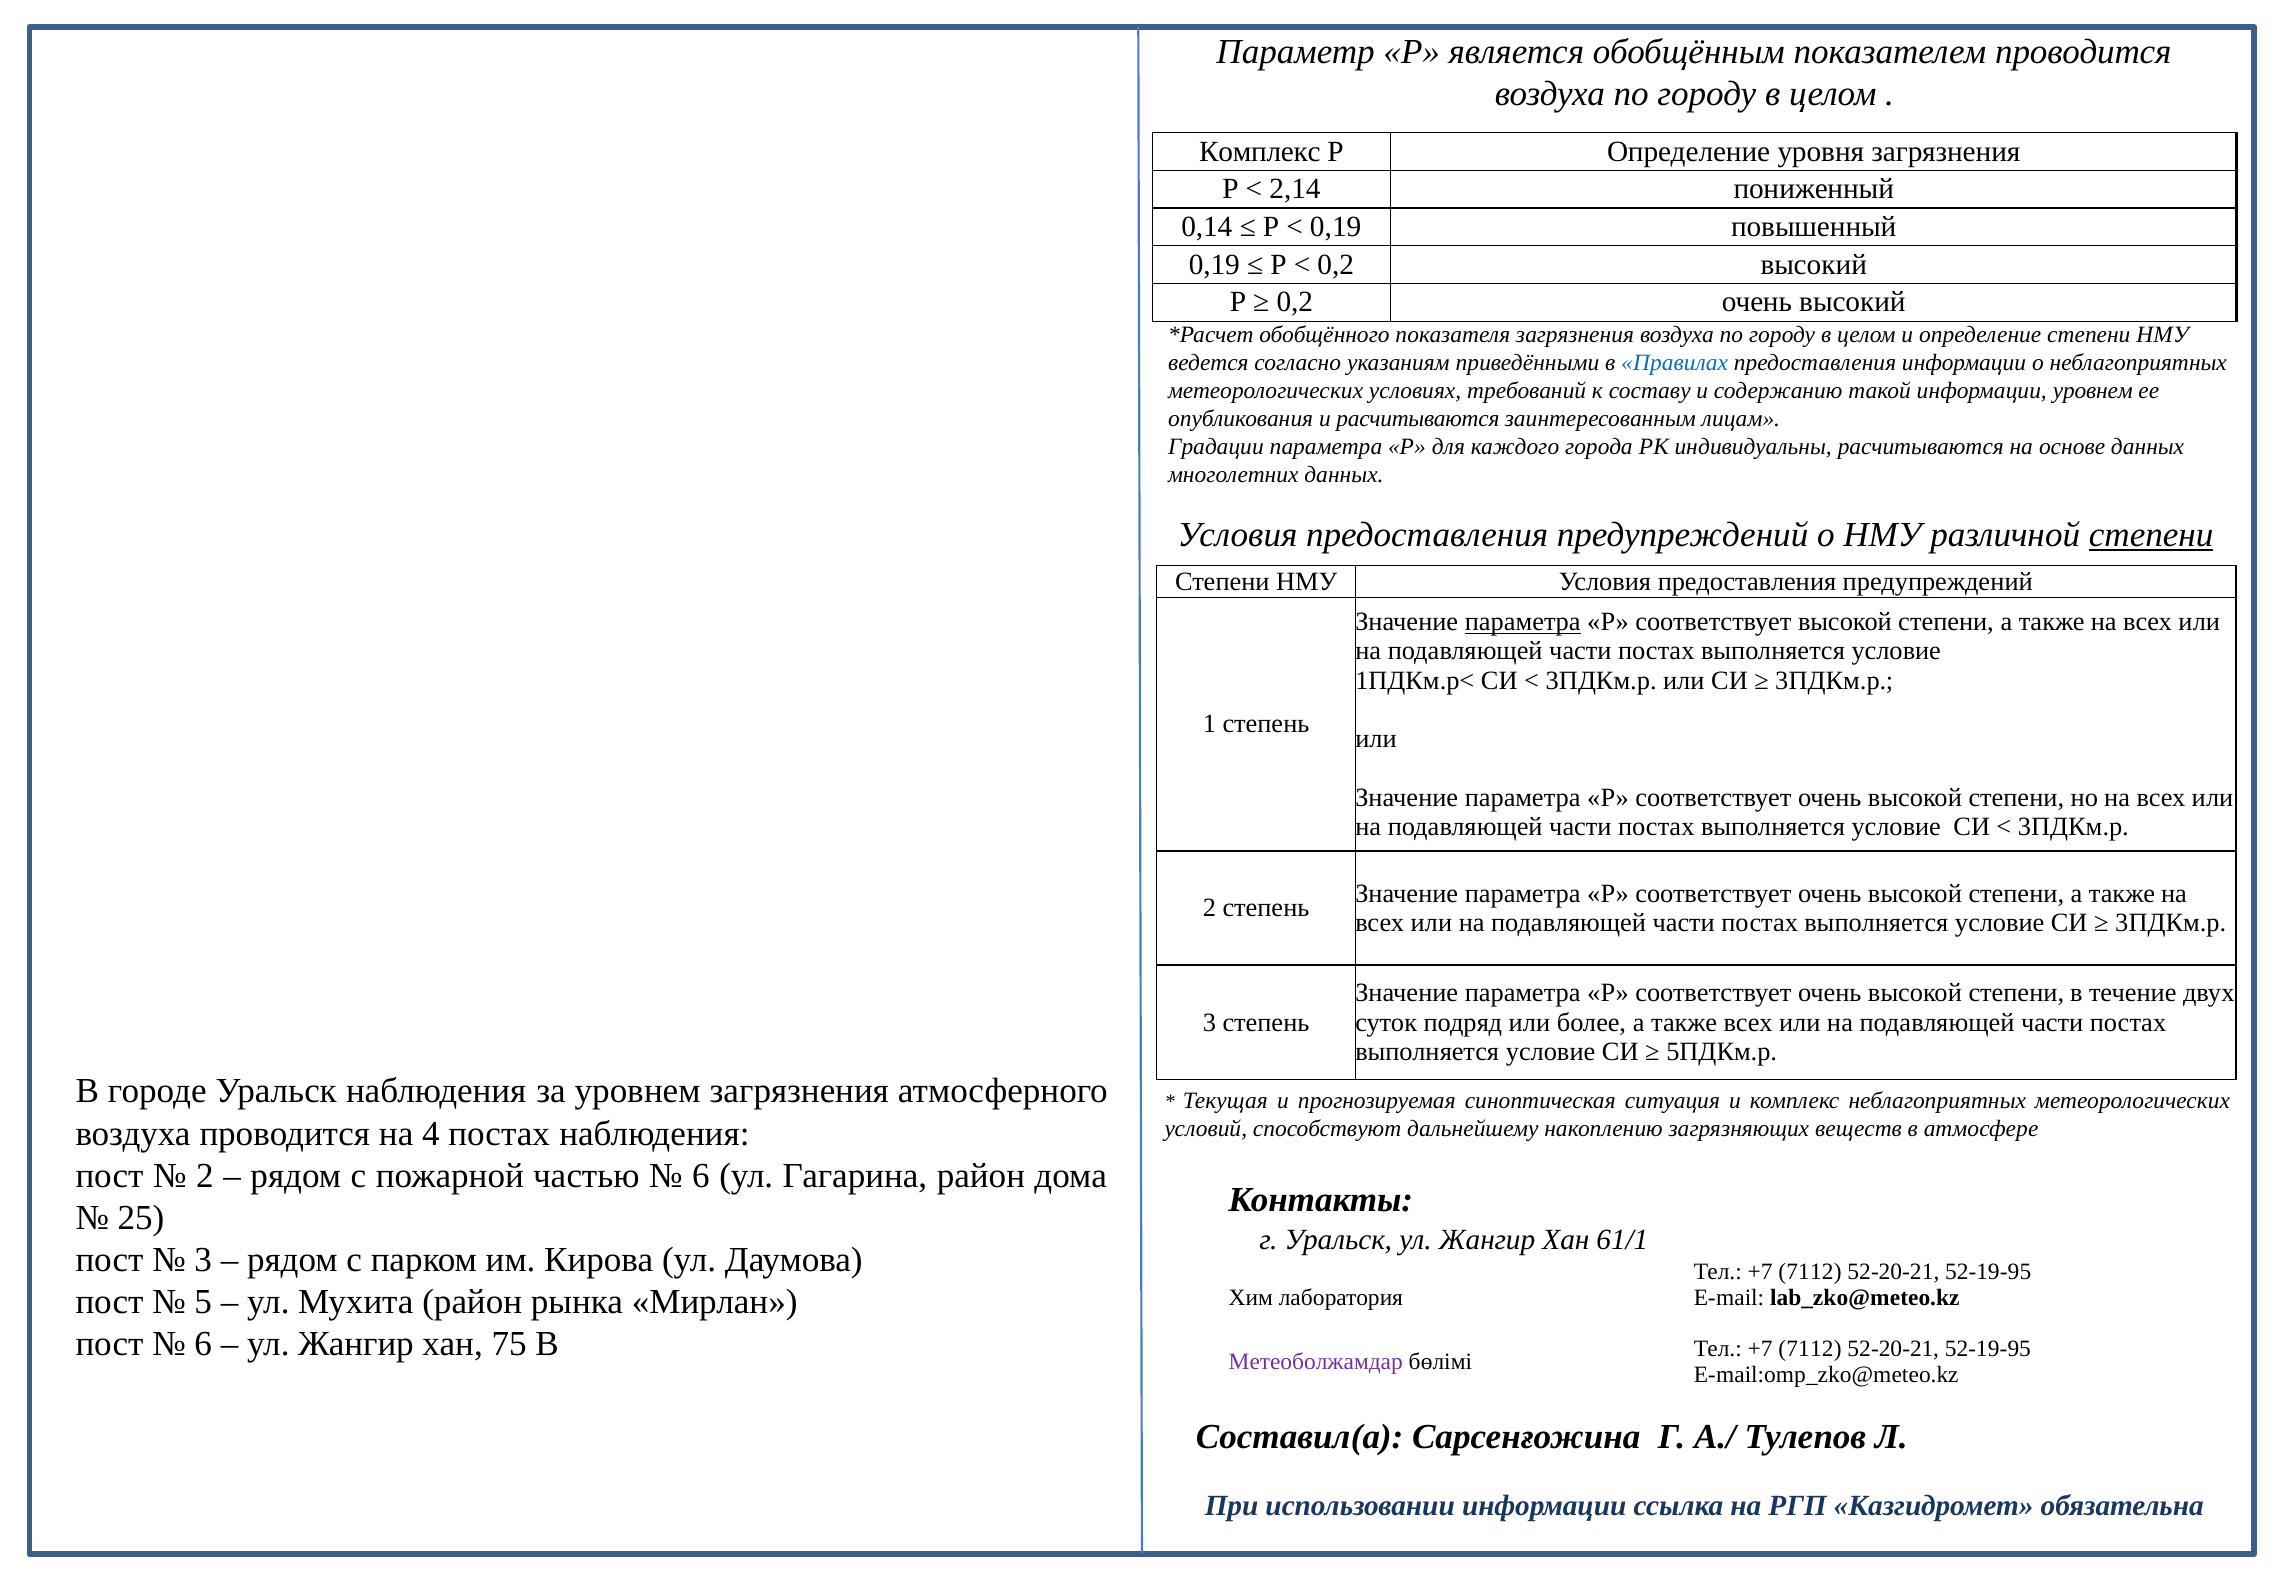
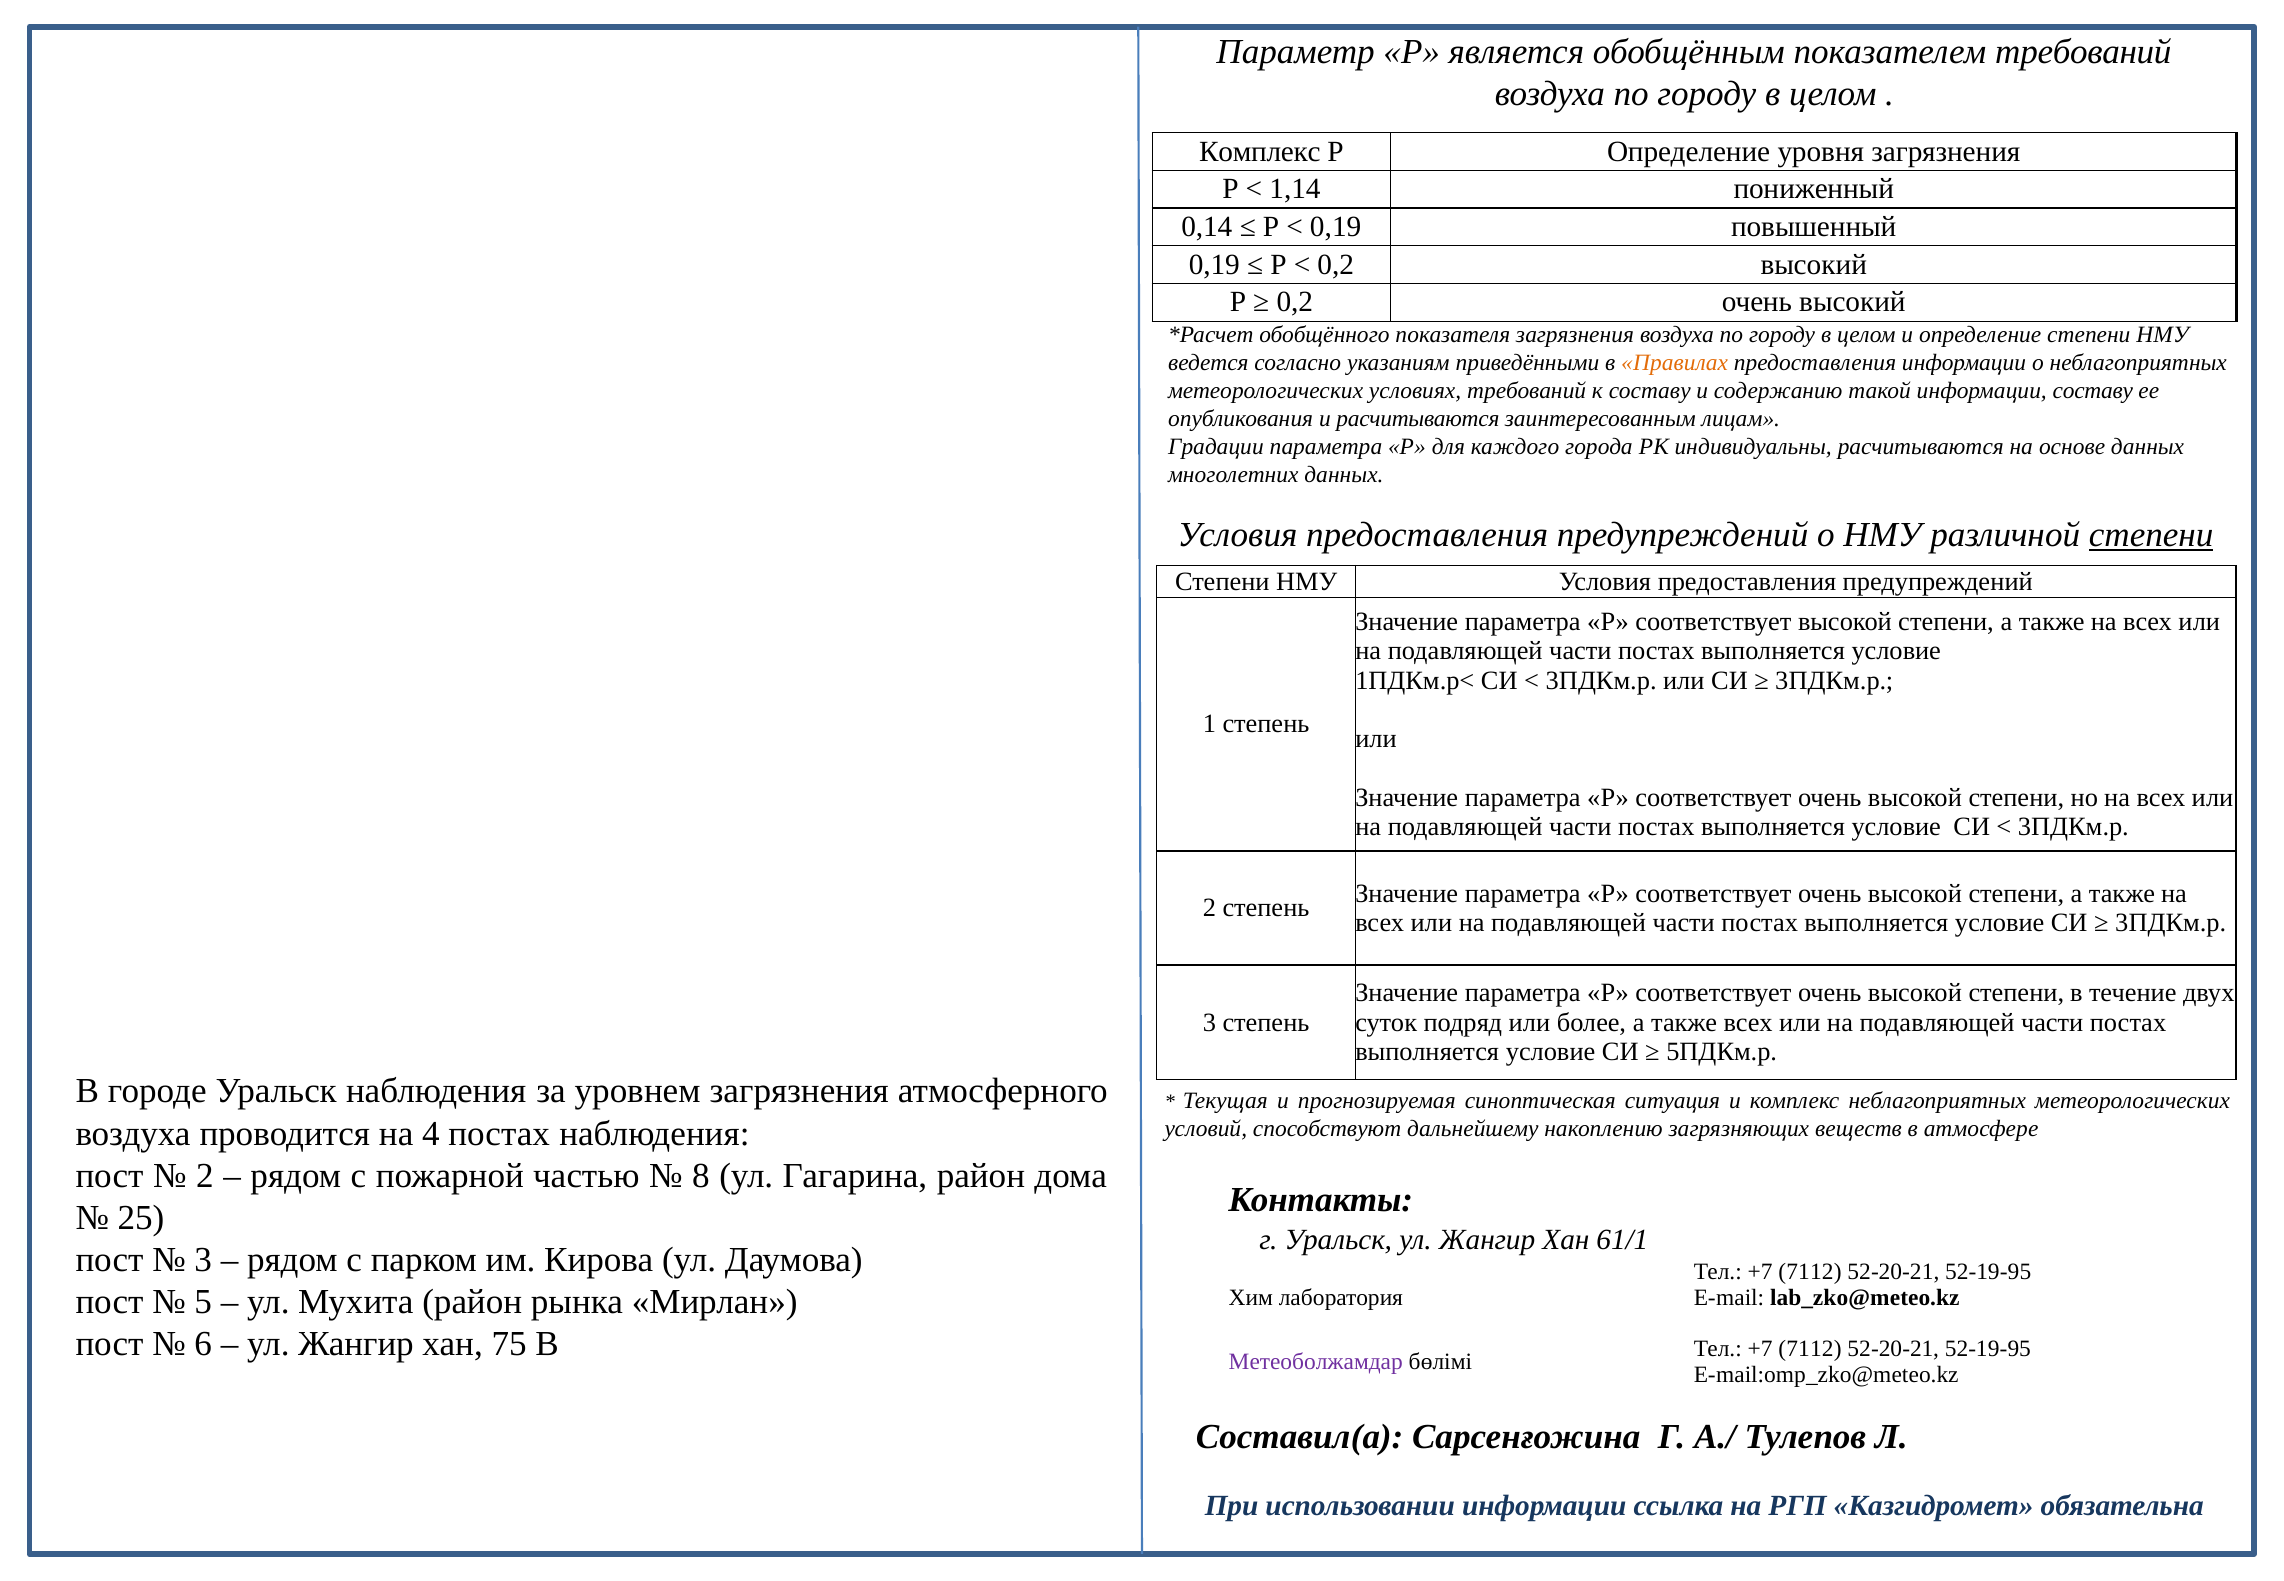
показателем проводится: проводится -> требований
2,14: 2,14 -> 1,14
Правилах colour: blue -> orange
информации уровнем: уровнем -> составу
параметра at (1523, 622) underline: present -> none
6 at (701, 1176): 6 -> 8
